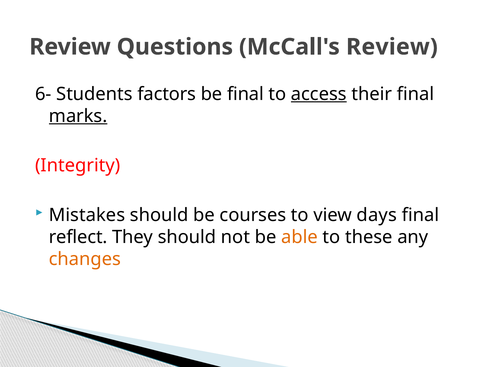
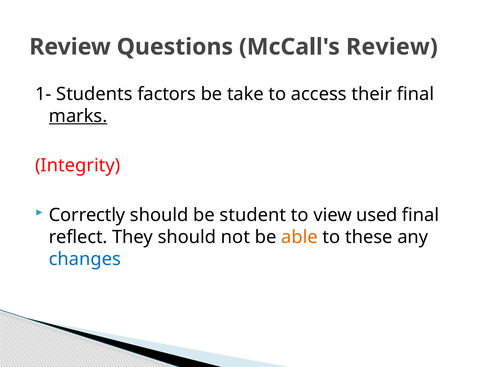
6-: 6- -> 1-
be final: final -> take
access underline: present -> none
Mistakes: Mistakes -> Correctly
courses: courses -> student
days: days -> used
changes colour: orange -> blue
